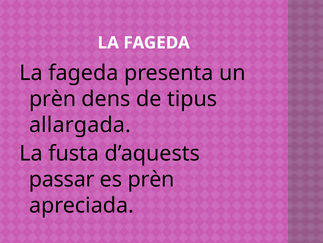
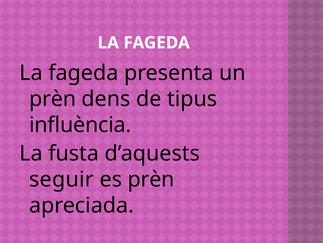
allargada: allargada -> influència
passar: passar -> seguir
